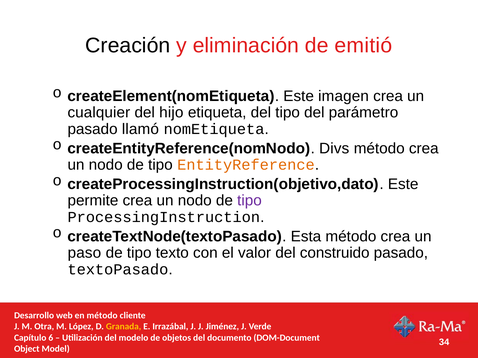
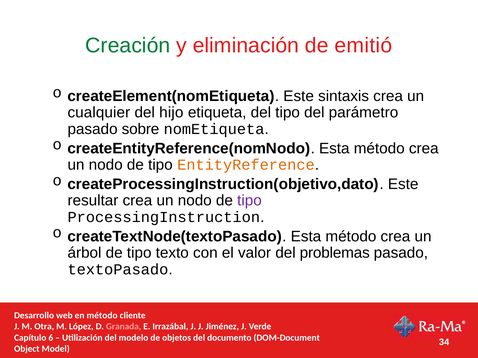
Creación colour: black -> green
imagen: imagen -> sintaxis
llamó: llamó -> sobre
createEntityReference(nomNodo Divs: Divs -> Esta
permite: permite -> resultar
paso: paso -> árbol
construido: construido -> problemas
Granada colour: yellow -> pink
